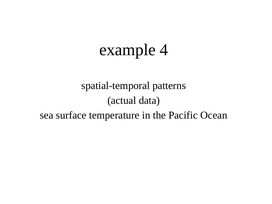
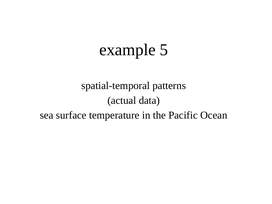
4: 4 -> 5
